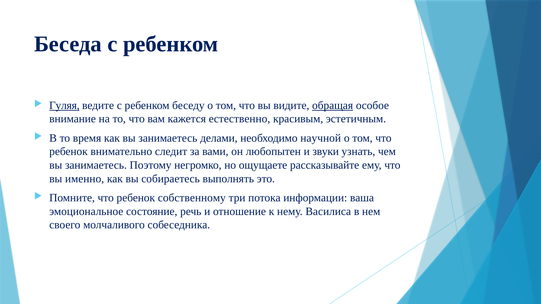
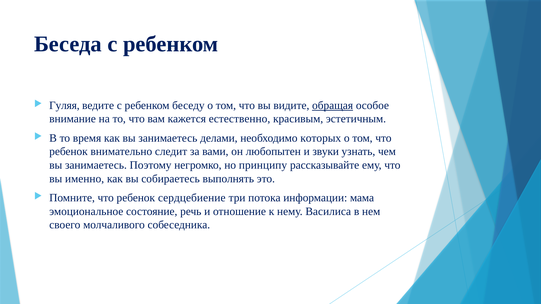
Гуляя underline: present -> none
научной: научной -> которых
ощущаете: ощущаете -> принципу
собственному: собственному -> сердцебиение
ваша: ваша -> мама
